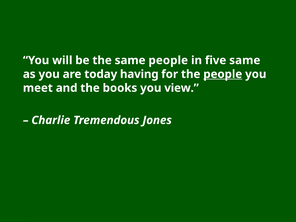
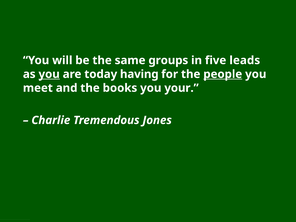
same people: people -> groups
five same: same -> leads
you at (49, 74) underline: none -> present
view: view -> your
